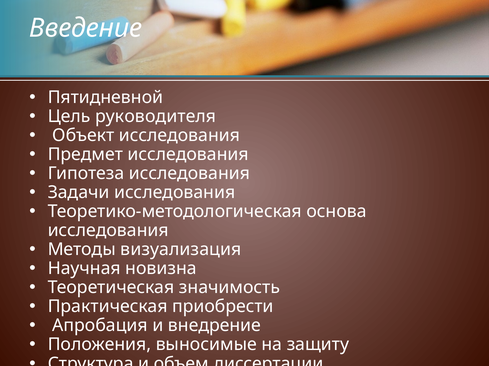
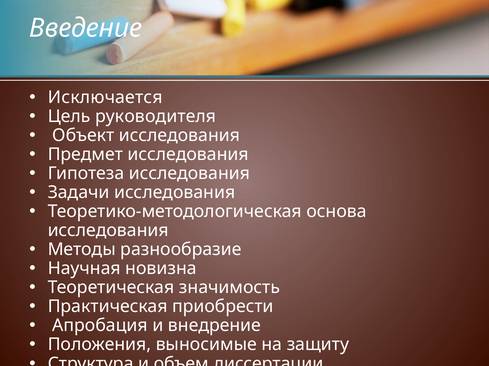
Пятидневной: Пятидневной -> Исключается
визуализация: визуализация -> разнообразие
